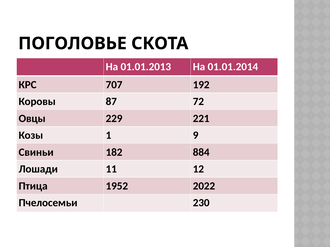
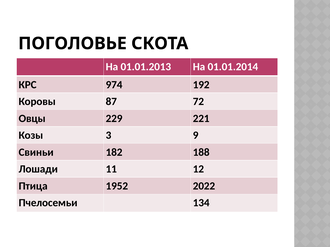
707: 707 -> 974
1: 1 -> 3
884: 884 -> 188
230: 230 -> 134
